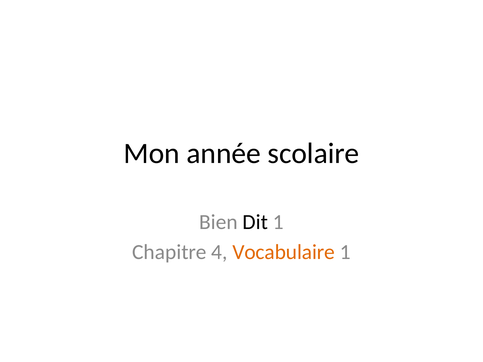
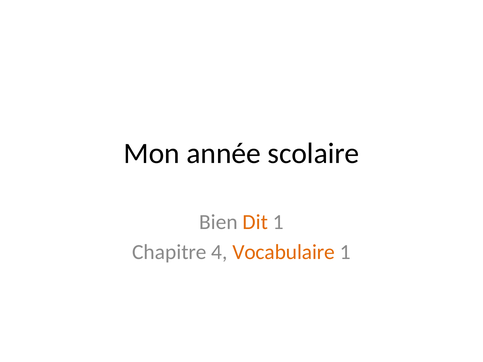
Dit colour: black -> orange
